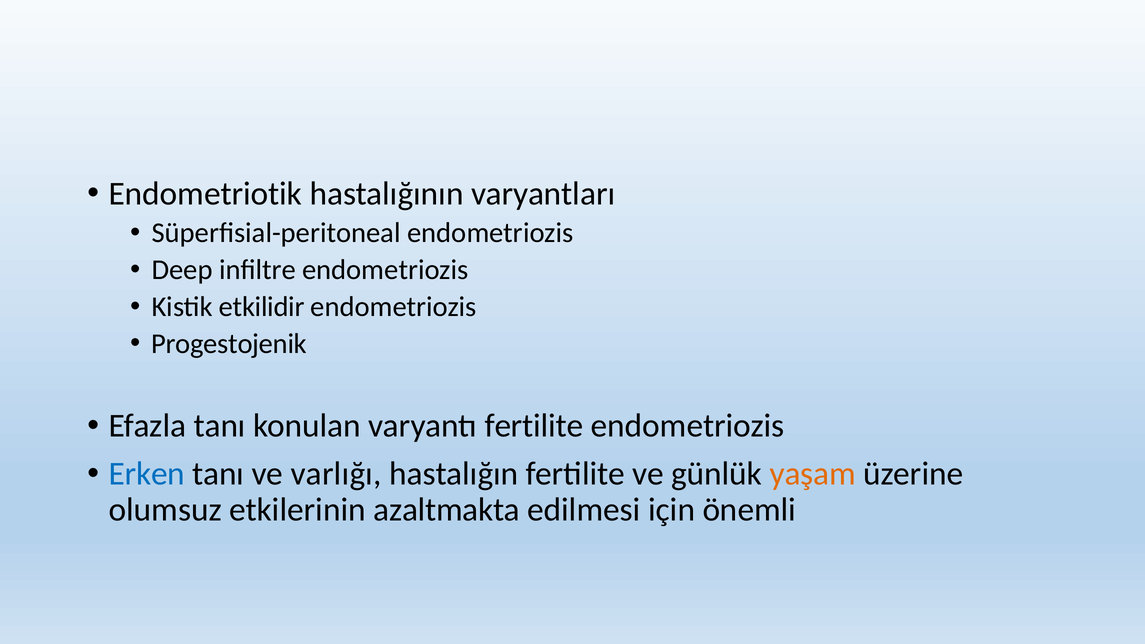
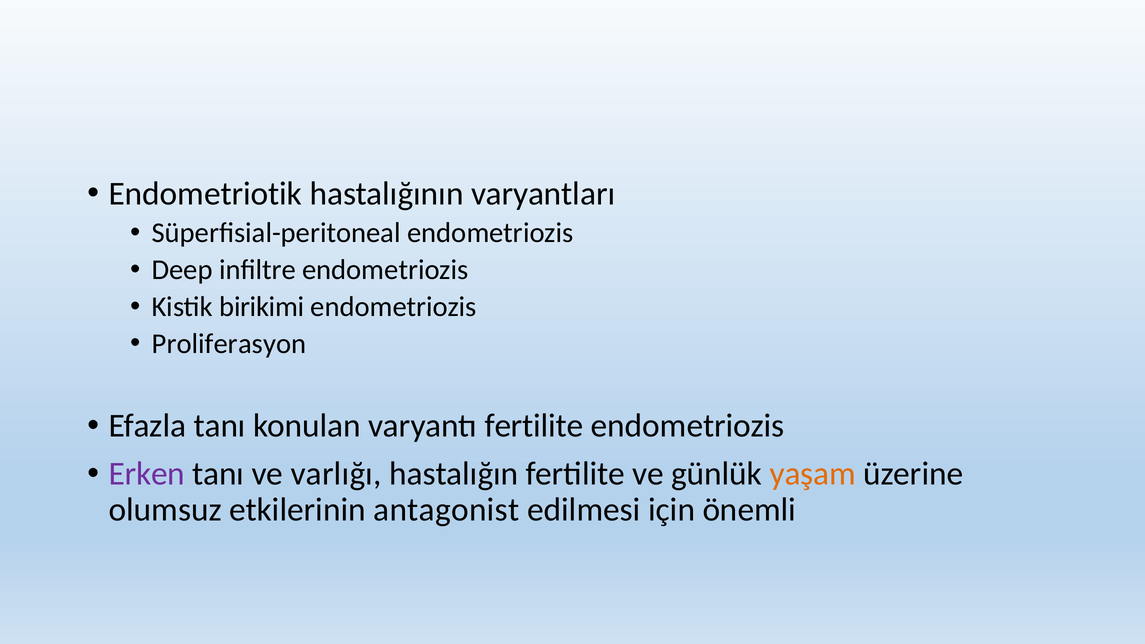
etkilidir: etkilidir -> birikimi
Progestojenik: Progestojenik -> Proliferasyon
Erken colour: blue -> purple
azaltmakta: azaltmakta -> antagonist
